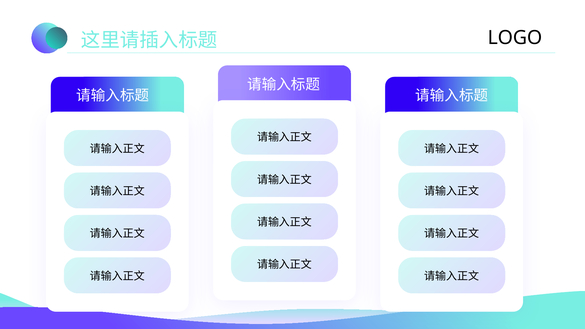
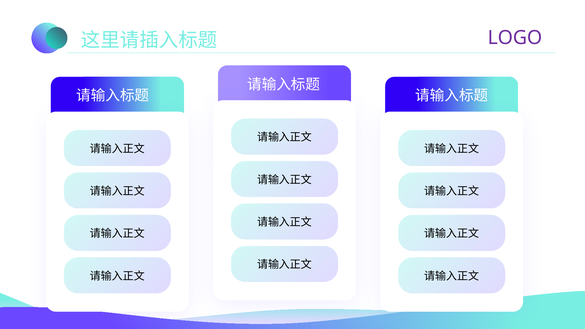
LOGO colour: black -> purple
